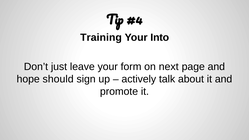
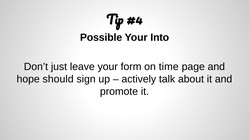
Training: Training -> Possible
next: next -> time
